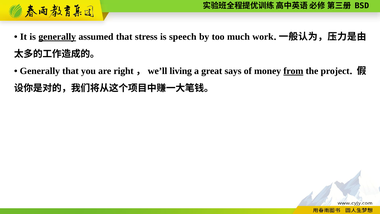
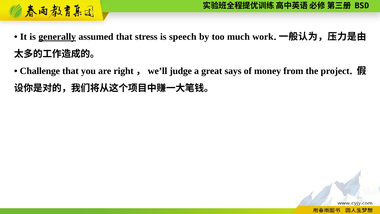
Generally at (40, 71): Generally -> Challenge
living: living -> judge
from underline: present -> none
